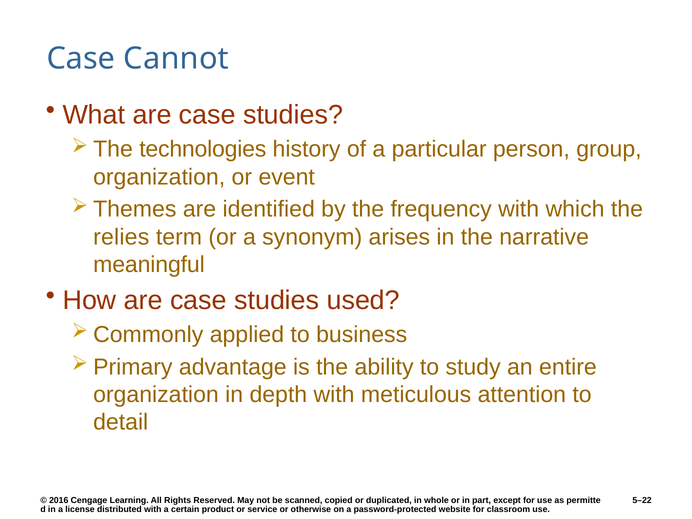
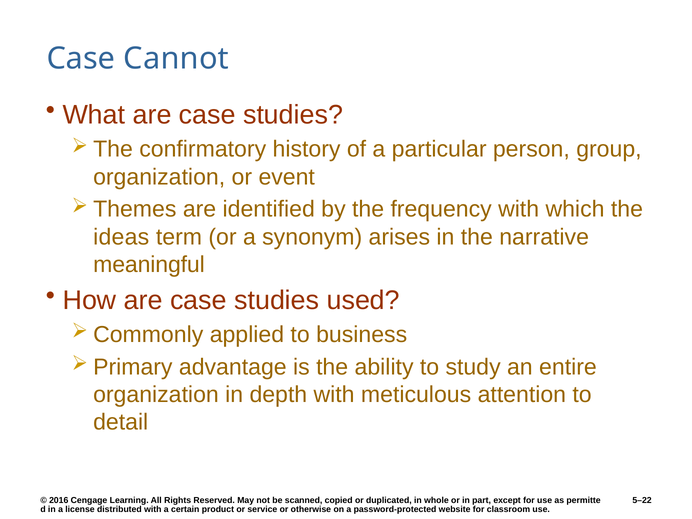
technologies: technologies -> confirmatory
relies: relies -> ideas
